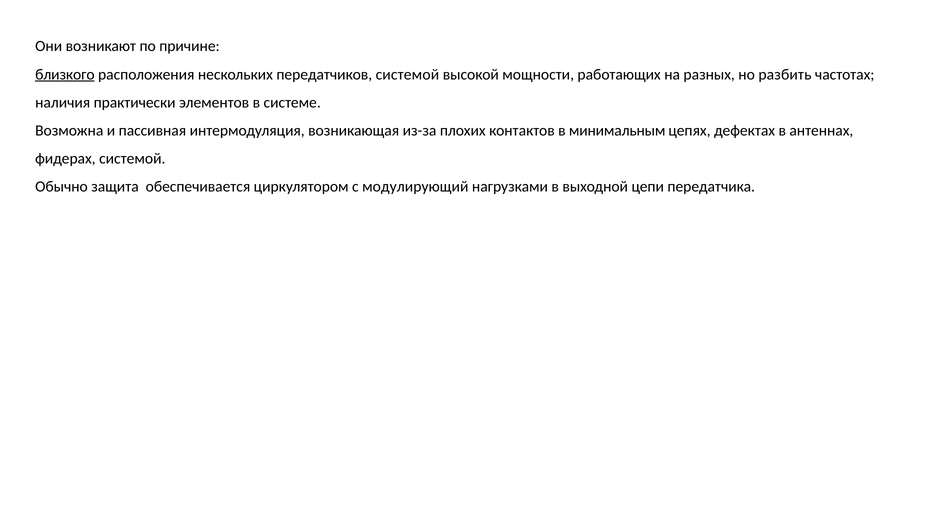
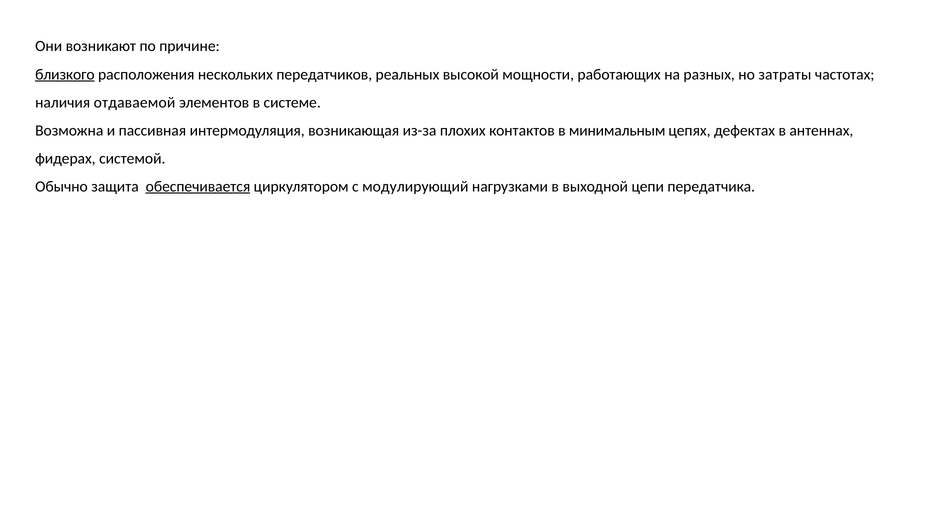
передатчиков системой: системой -> реальных
разбить: разбить -> затраты
практически: практически -> отдаваемой
обеспечивается underline: none -> present
